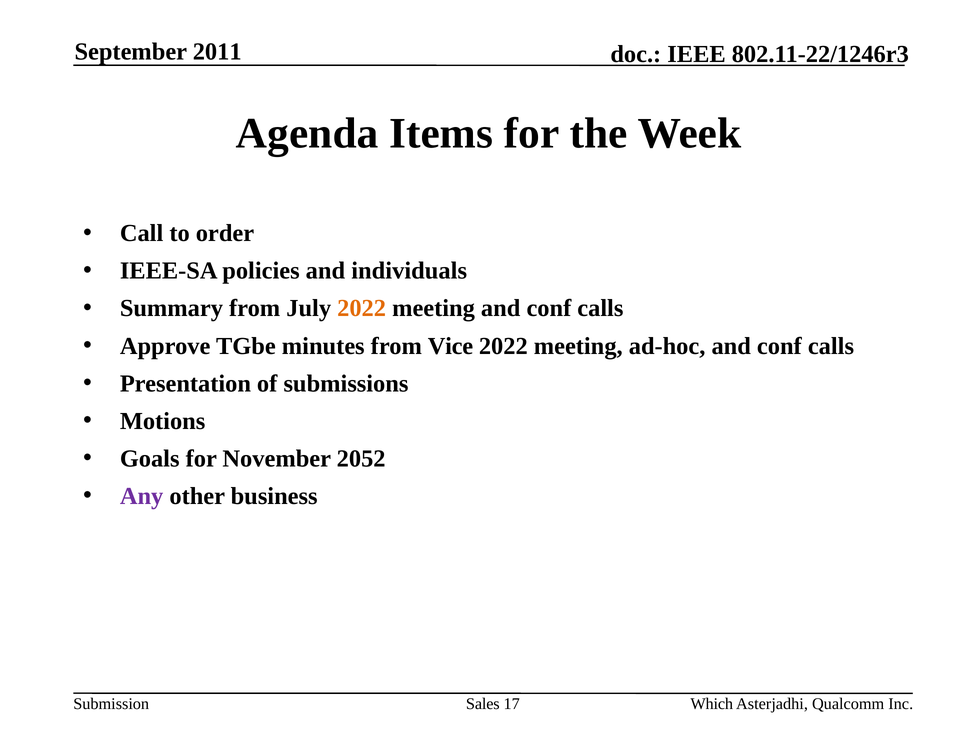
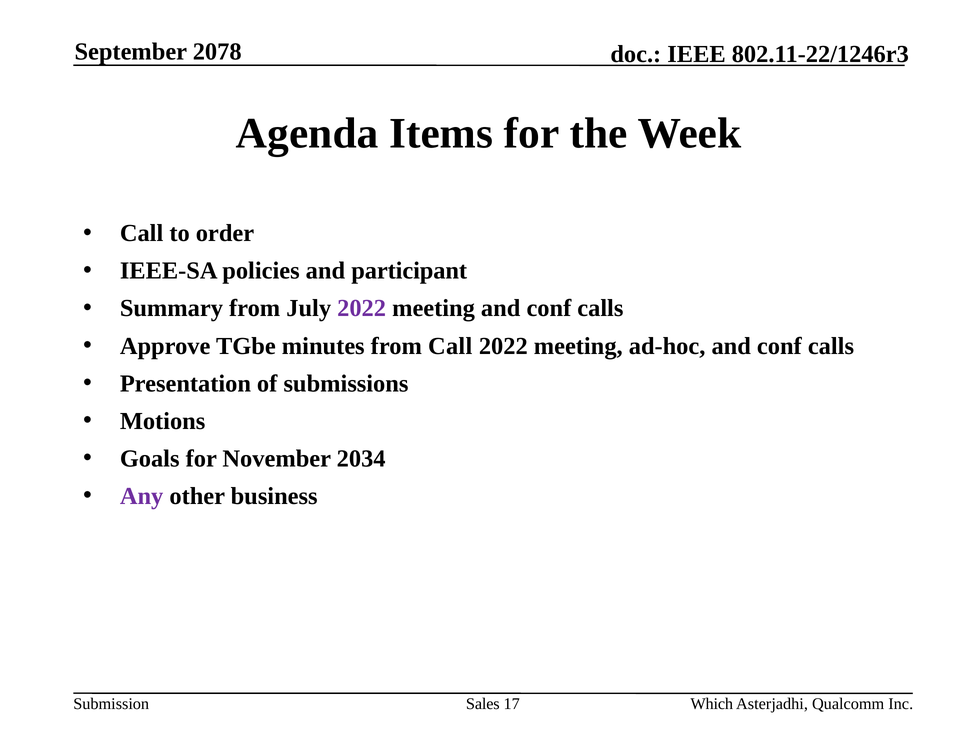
2011: 2011 -> 2078
individuals: individuals -> participant
2022 at (362, 308) colour: orange -> purple
from Vice: Vice -> Call
2052: 2052 -> 2034
